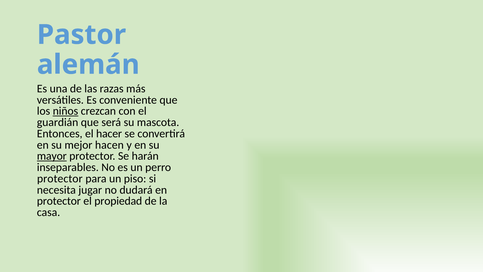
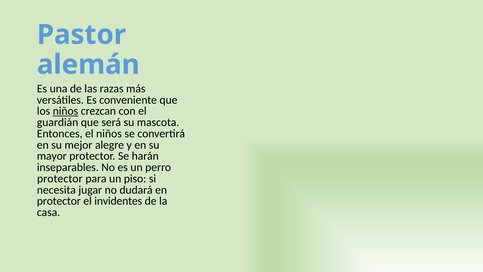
el hacer: hacer -> niños
hacen: hacen -> alegre
mayor underline: present -> none
propiedad: propiedad -> invidentes
